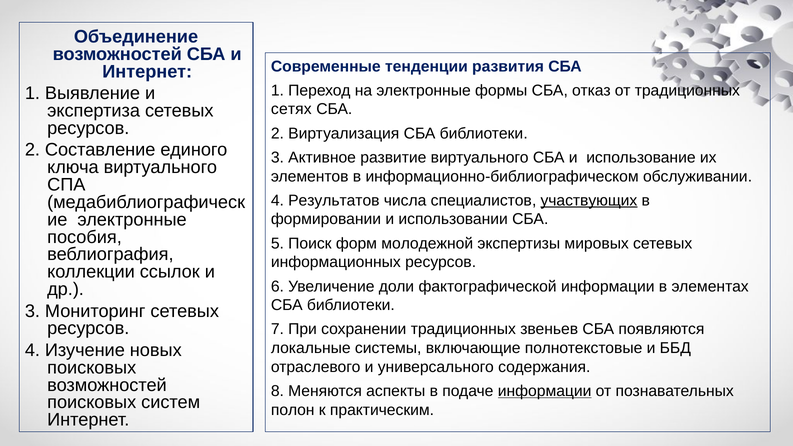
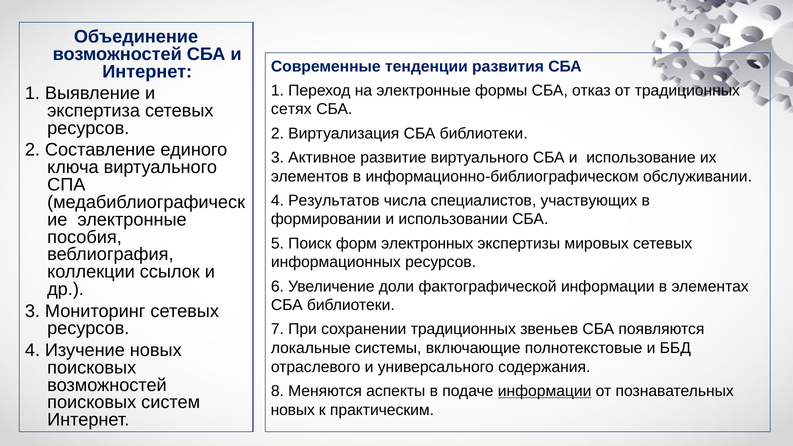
участвующих underline: present -> none
молодежной: молодежной -> электронных
полон at (293, 410): полон -> новых
